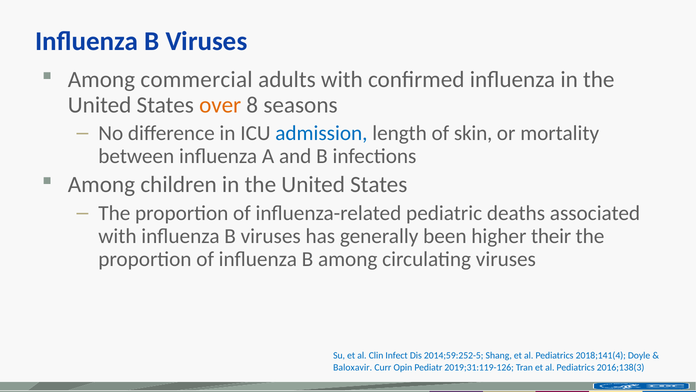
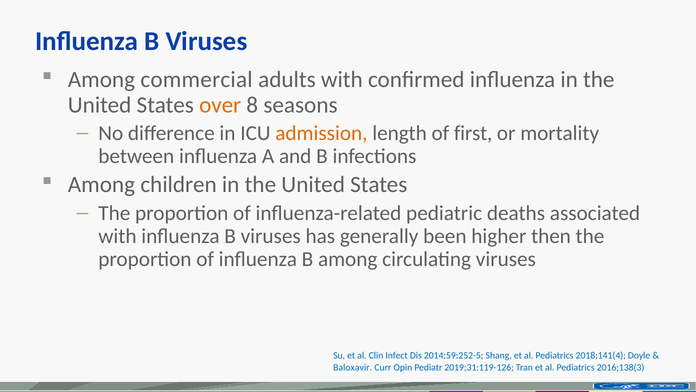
admission colour: blue -> orange
skin: skin -> first
their: their -> then
